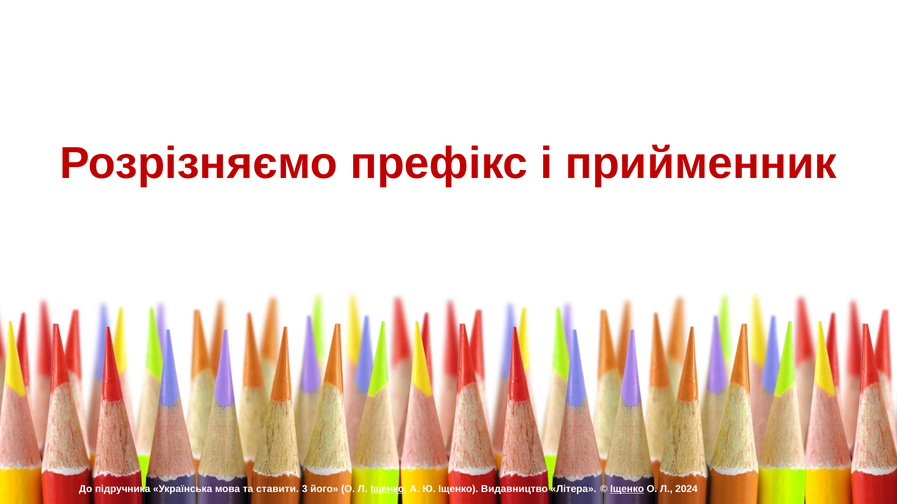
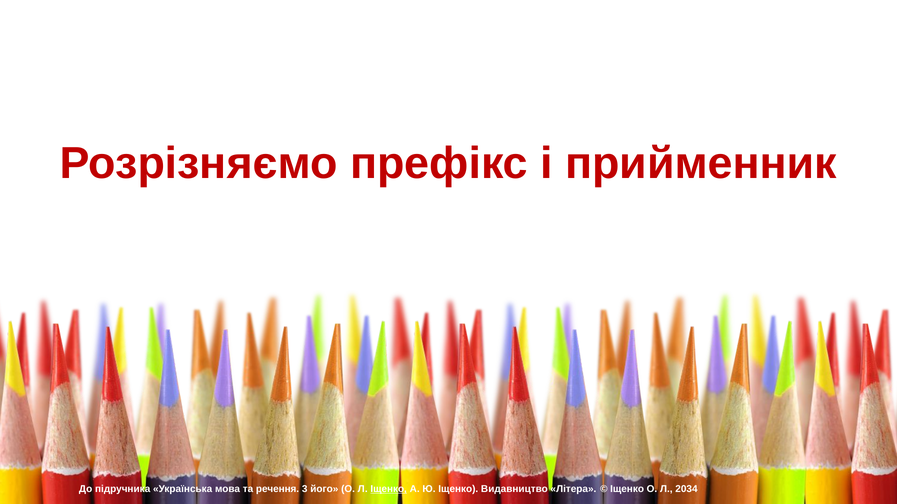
ставити: ставити -> речення
Іщенко at (627, 489) underline: present -> none
2024: 2024 -> 2034
